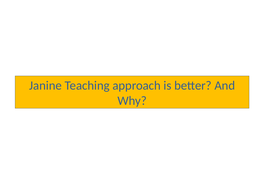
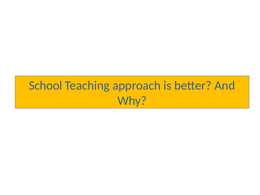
Janine: Janine -> School
